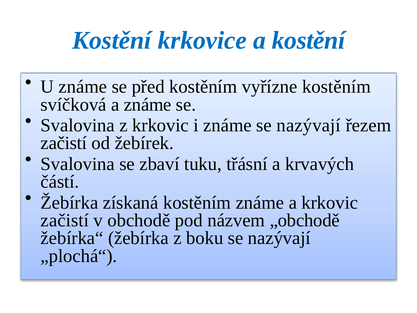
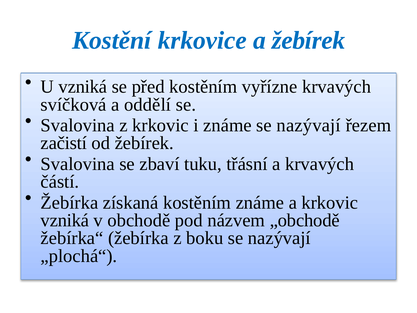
a kostění: kostění -> žebírek
U známe: známe -> vzniká
vyřízne kostěním: kostěním -> krvavých
a známe: známe -> oddělí
začistí at (65, 220): začistí -> vzniká
